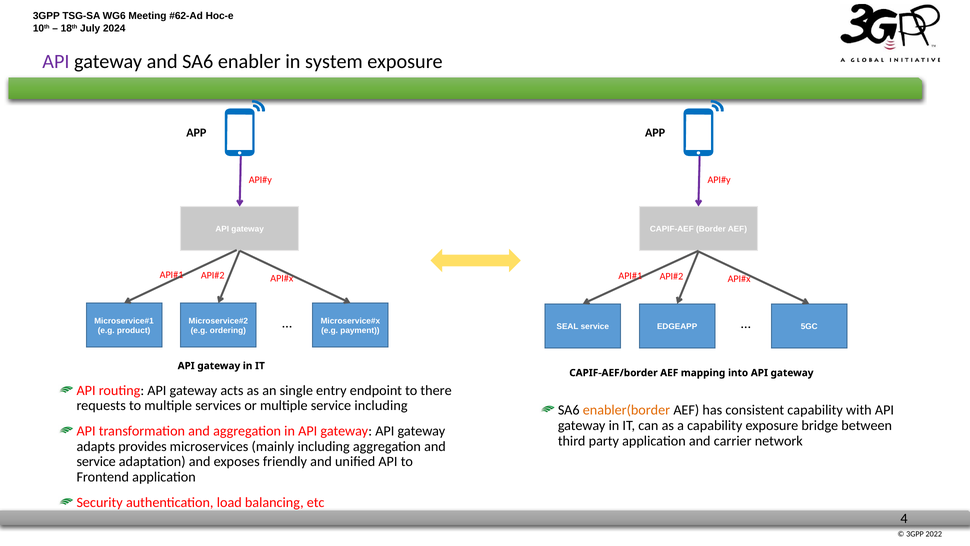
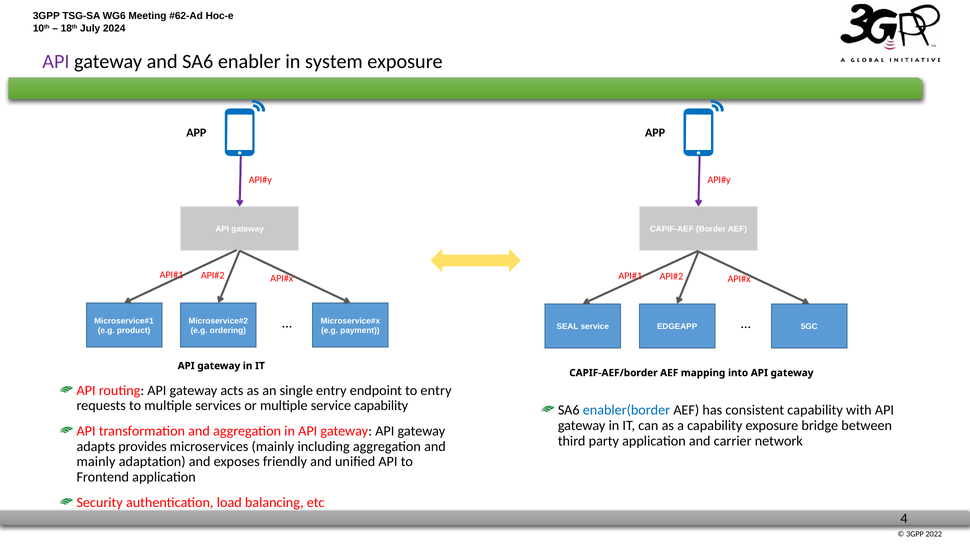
to there: there -> entry
service including: including -> capability
enabler(border colour: orange -> blue
service at (96, 461): service -> mainly
